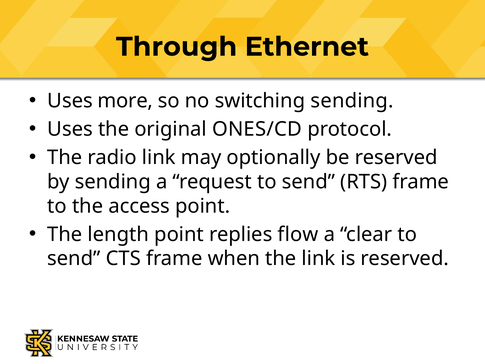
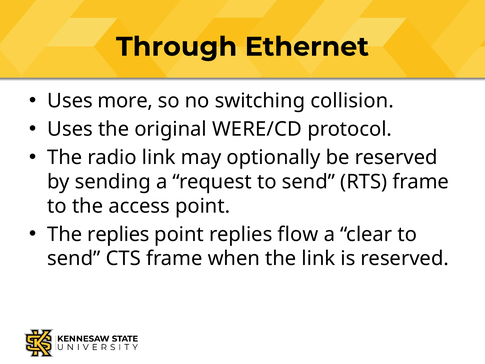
switching sending: sending -> collision
ONES/CD: ONES/CD -> WERE/CD
The length: length -> replies
